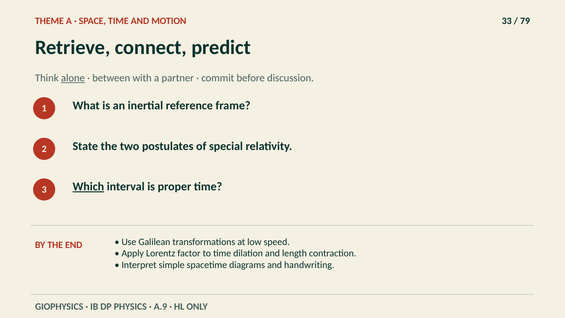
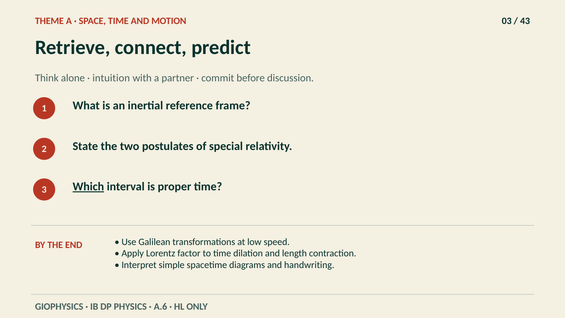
33: 33 -> 03
79: 79 -> 43
alone underline: present -> none
between: between -> intuition
A.9: A.9 -> A.6
